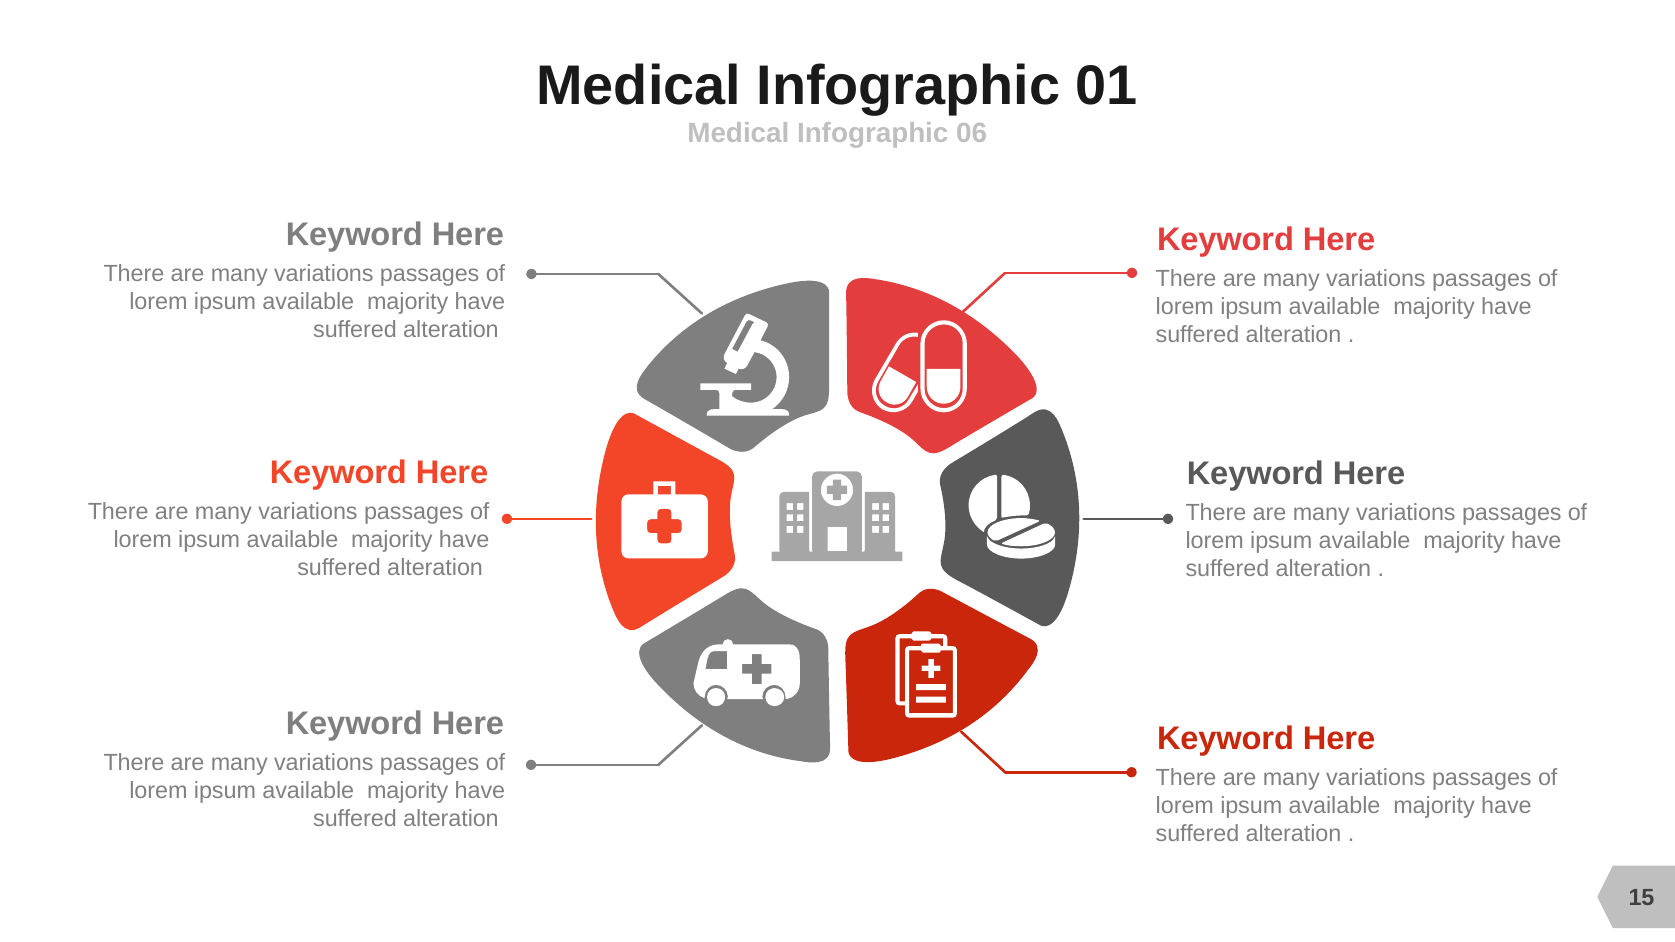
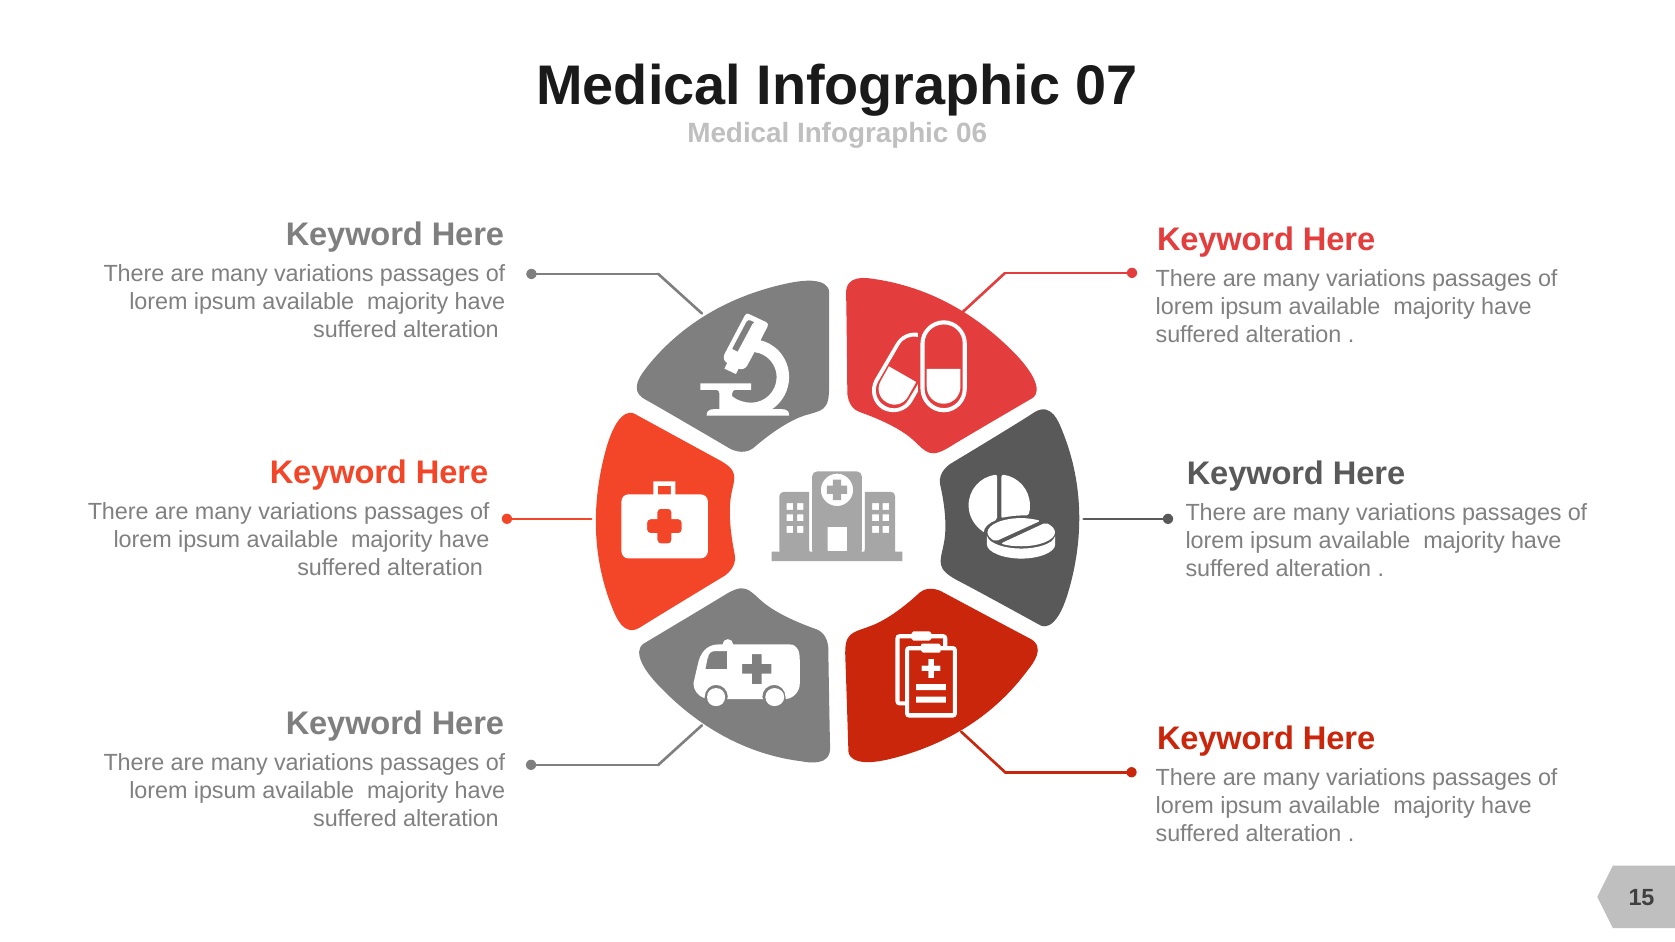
01: 01 -> 07
